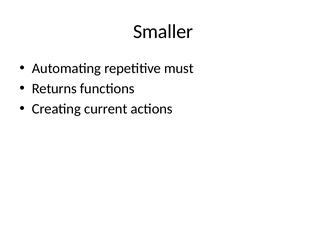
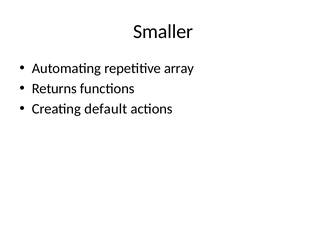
must: must -> array
current: current -> default
